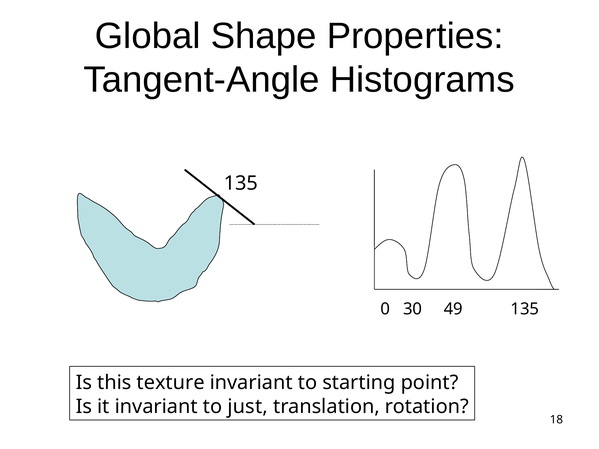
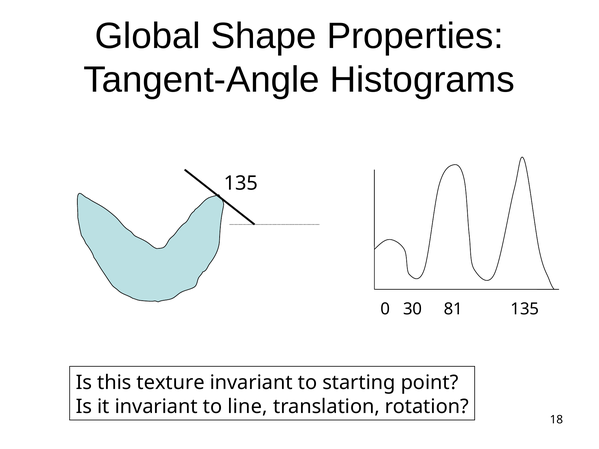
49: 49 -> 81
just: just -> line
